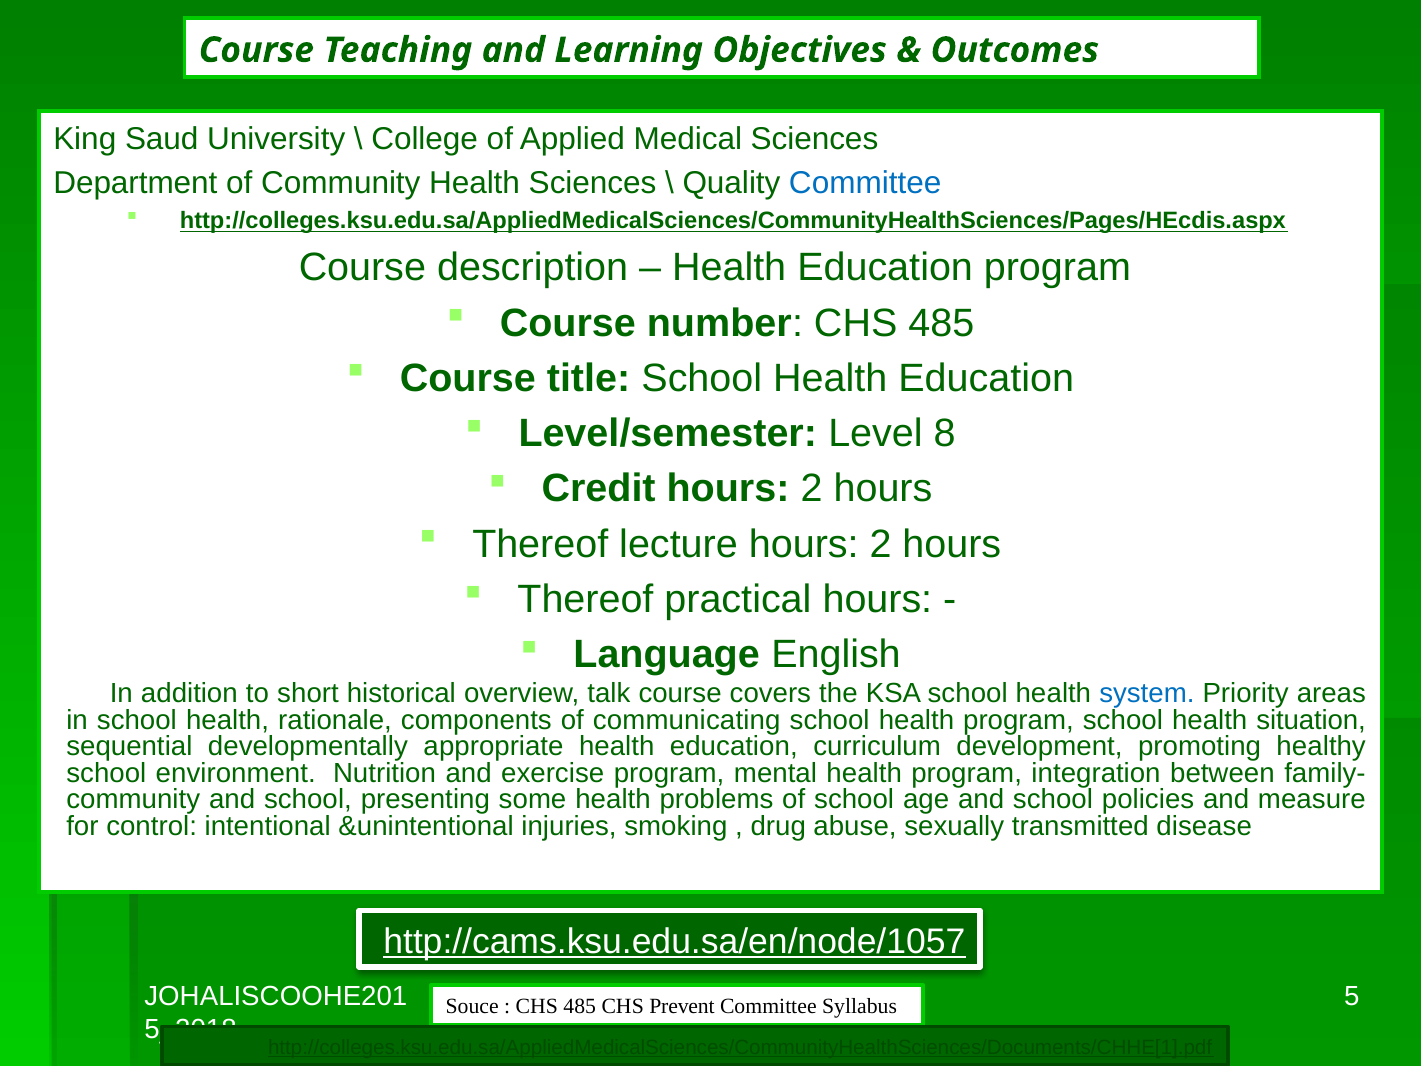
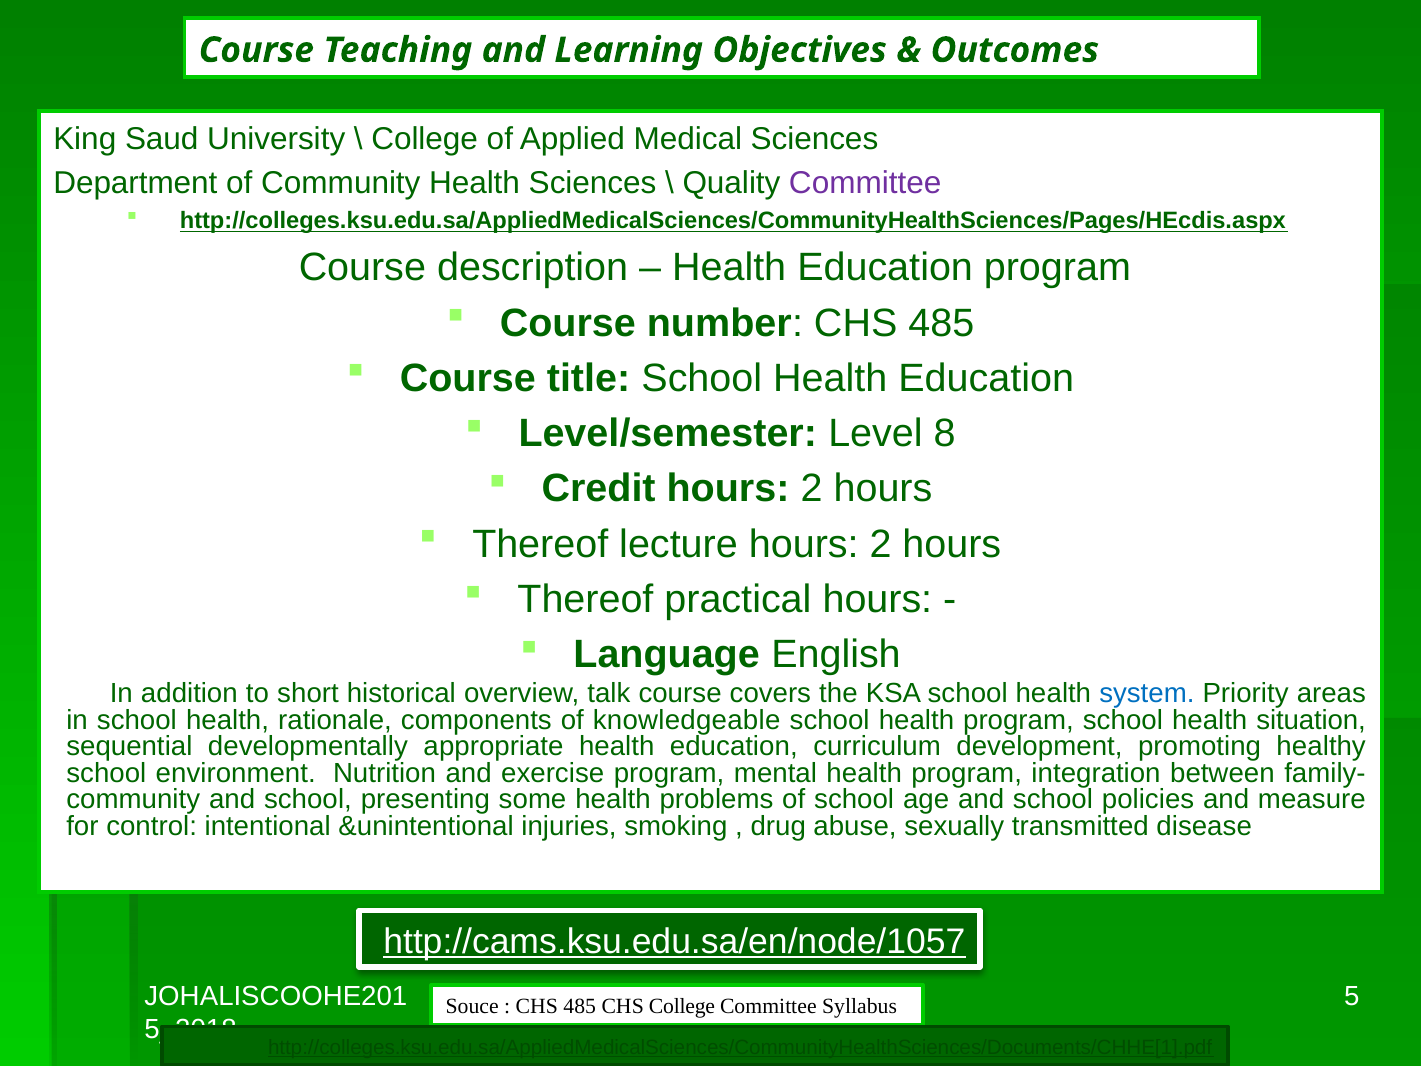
Committee at (865, 183) colour: blue -> purple
communicating: communicating -> knowledgeable
CHS Prevent: Prevent -> College
